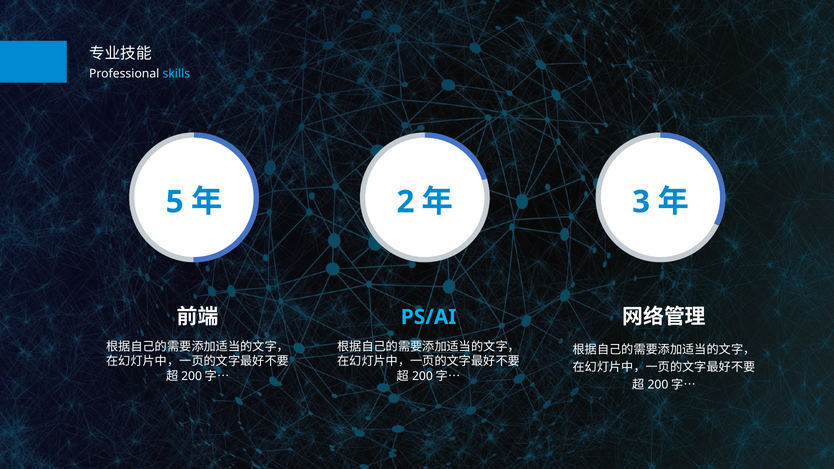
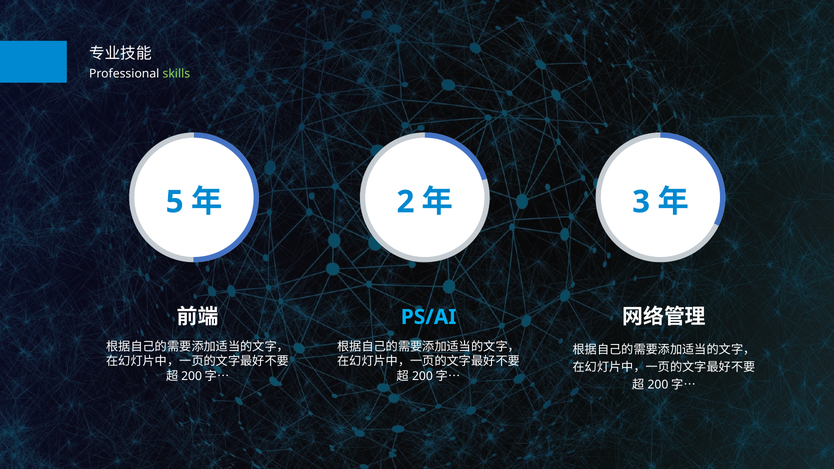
skills colour: light blue -> light green
